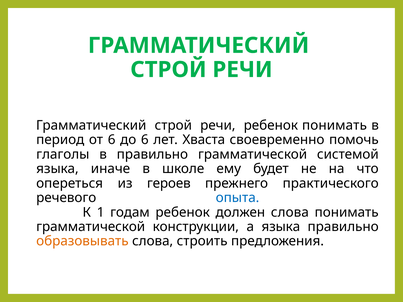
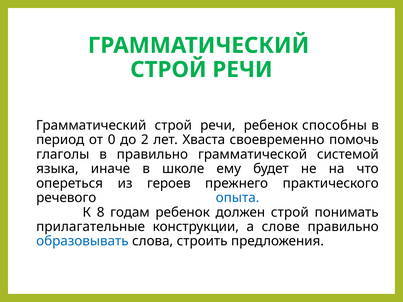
ребенок понимать: понимать -> способны
от 6: 6 -> 0
до 6: 6 -> 2
1: 1 -> 8
должен слова: слова -> строй
грамматической at (91, 227): грамматической -> прилагательные
а языка: языка -> слове
образовывать colour: orange -> blue
